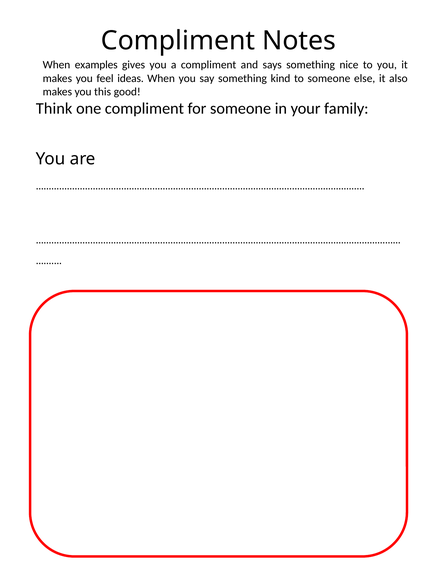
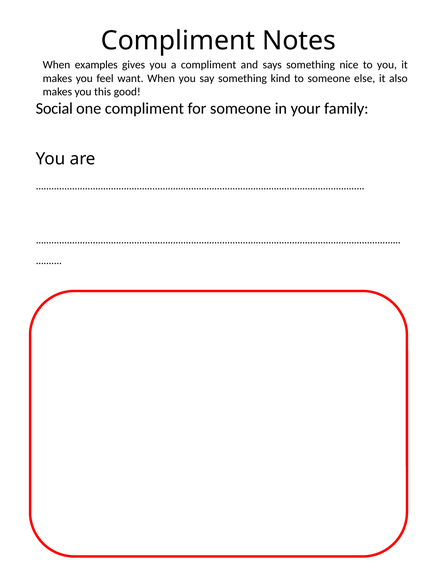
ideas: ideas -> want
Think: Think -> Social
